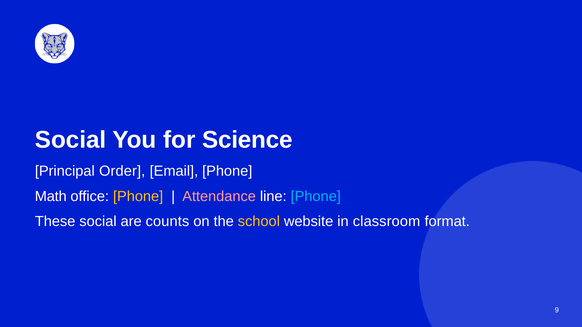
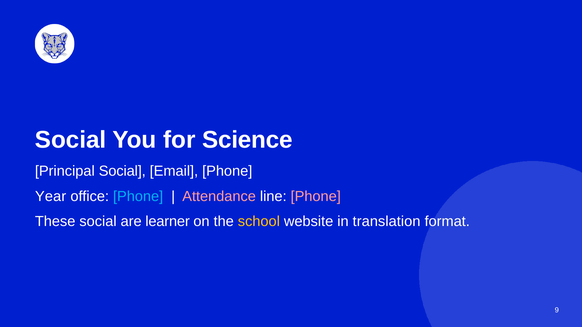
Principal Order: Order -> Social
Math: Math -> Year
Phone at (138, 197) colour: yellow -> light blue
Phone at (316, 197) colour: light blue -> pink
counts: counts -> learner
classroom: classroom -> translation
